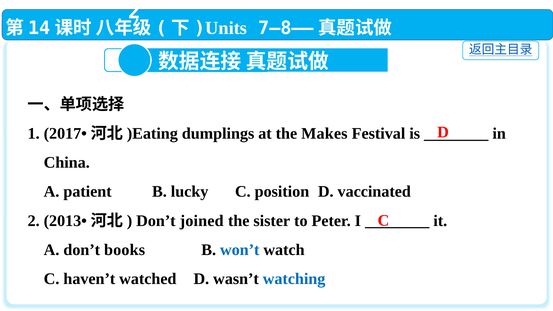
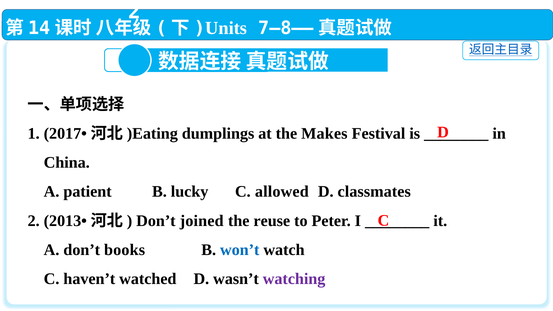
position: position -> allowed
vaccinated: vaccinated -> classmates
sister: sister -> reuse
watching colour: blue -> purple
